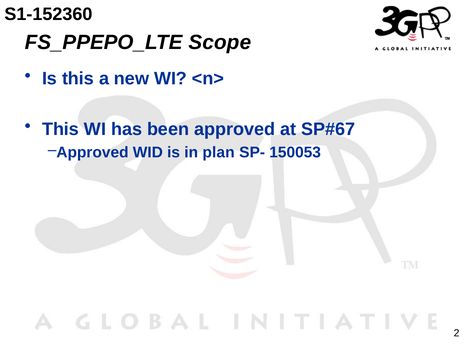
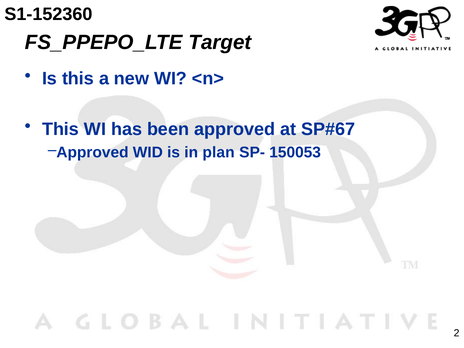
Scope: Scope -> Target
